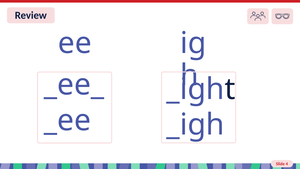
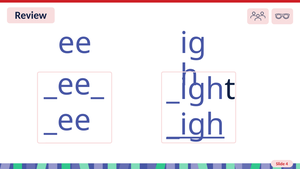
_igh underline: none -> present
